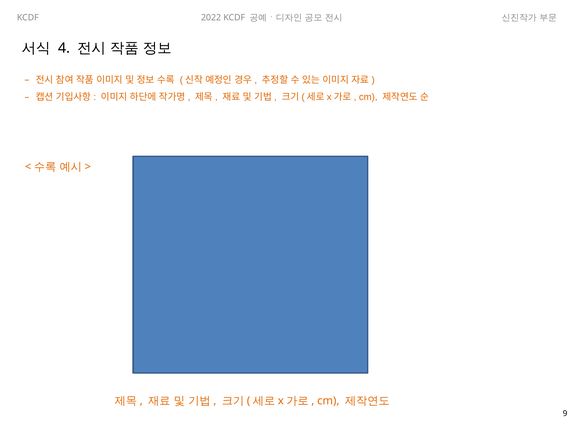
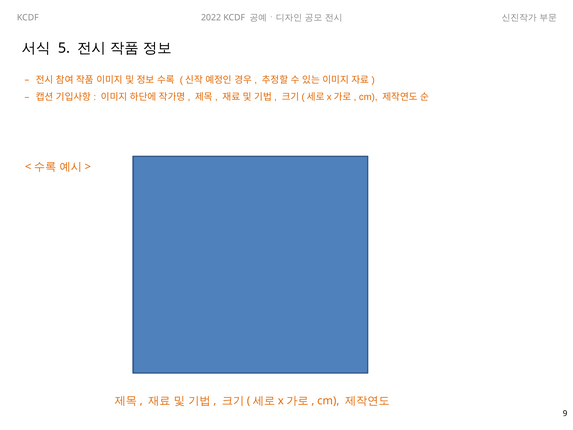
4: 4 -> 5
